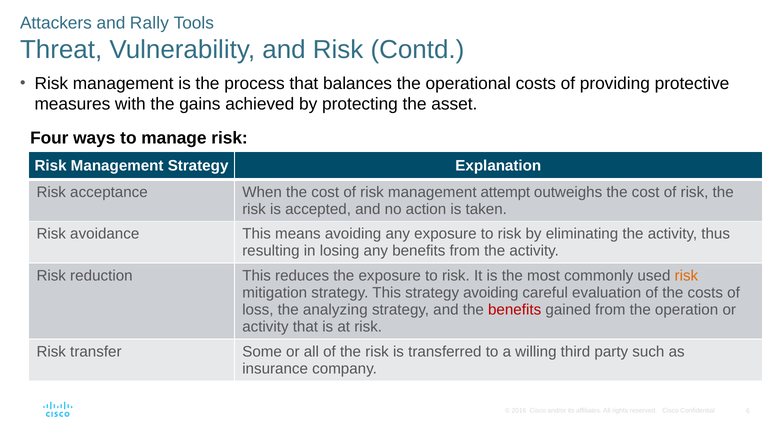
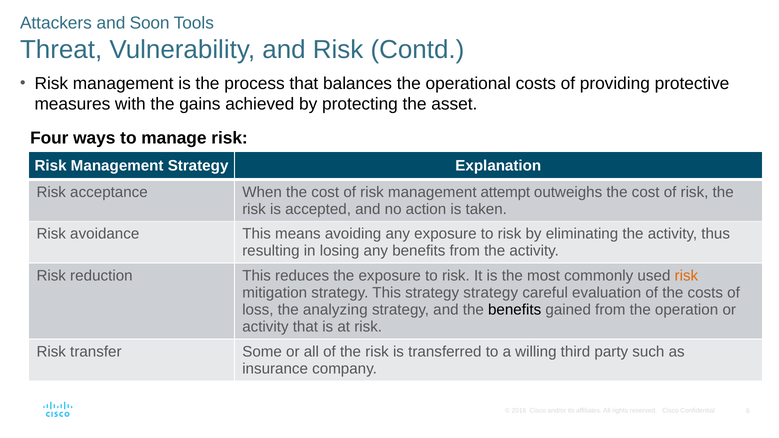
Rally: Rally -> Soon
strategy avoiding: avoiding -> strategy
benefits at (515, 310) colour: red -> black
